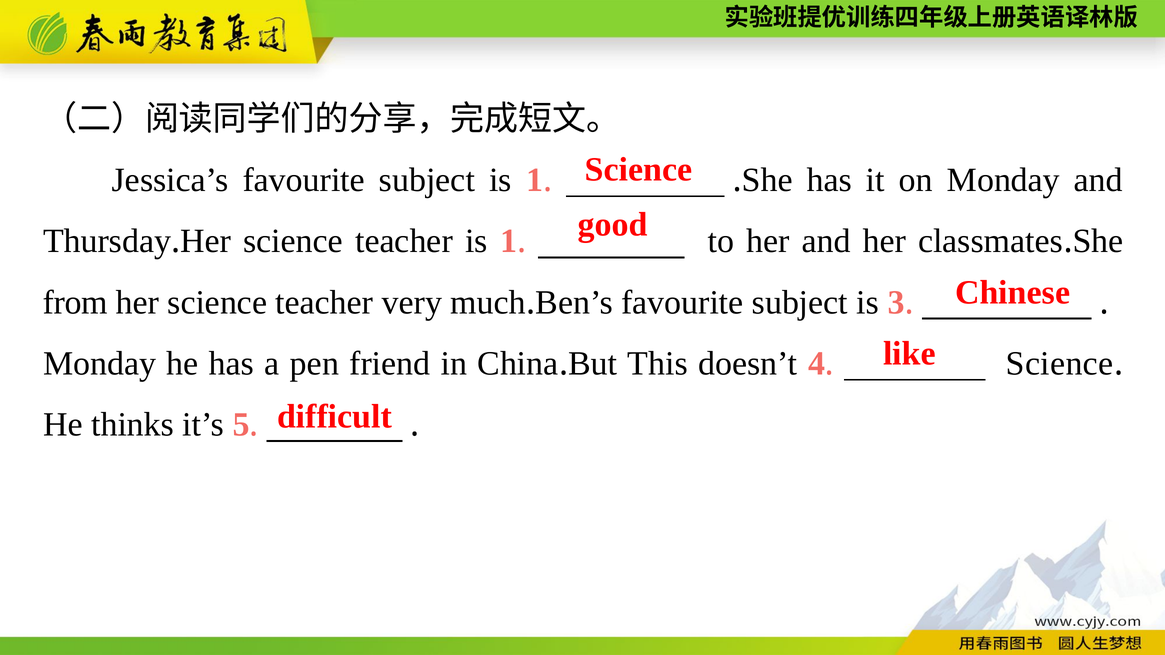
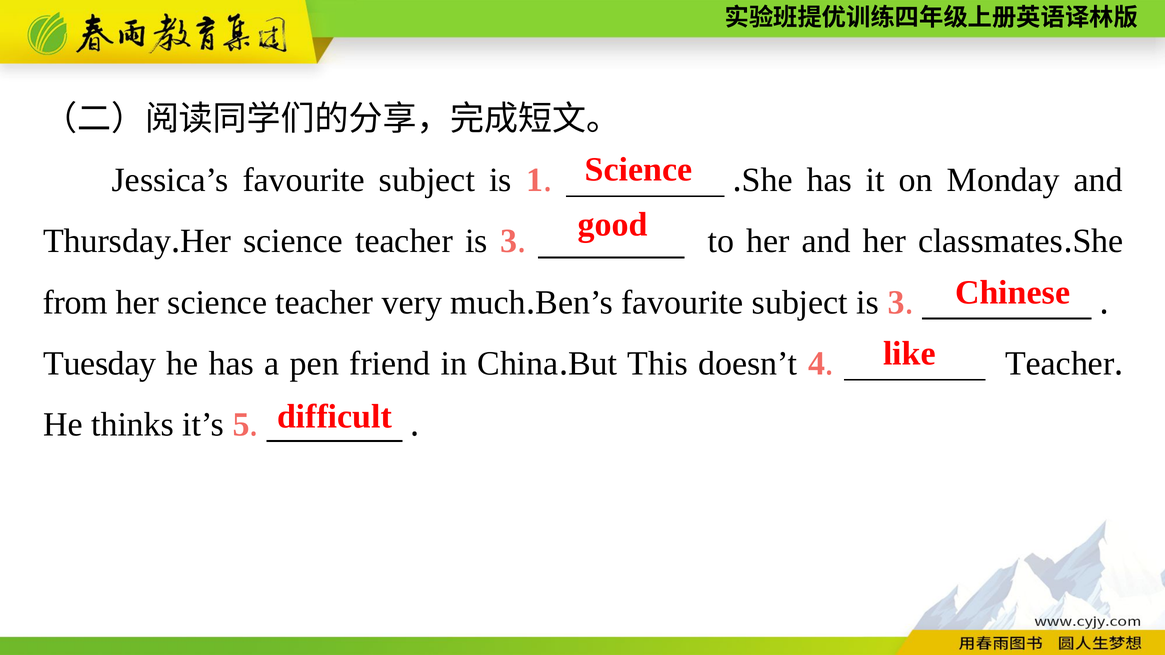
teacher is 1: 1 -> 3
Monday at (100, 364): Monday -> Tuesday
Science at (1060, 364): Science -> Teacher
